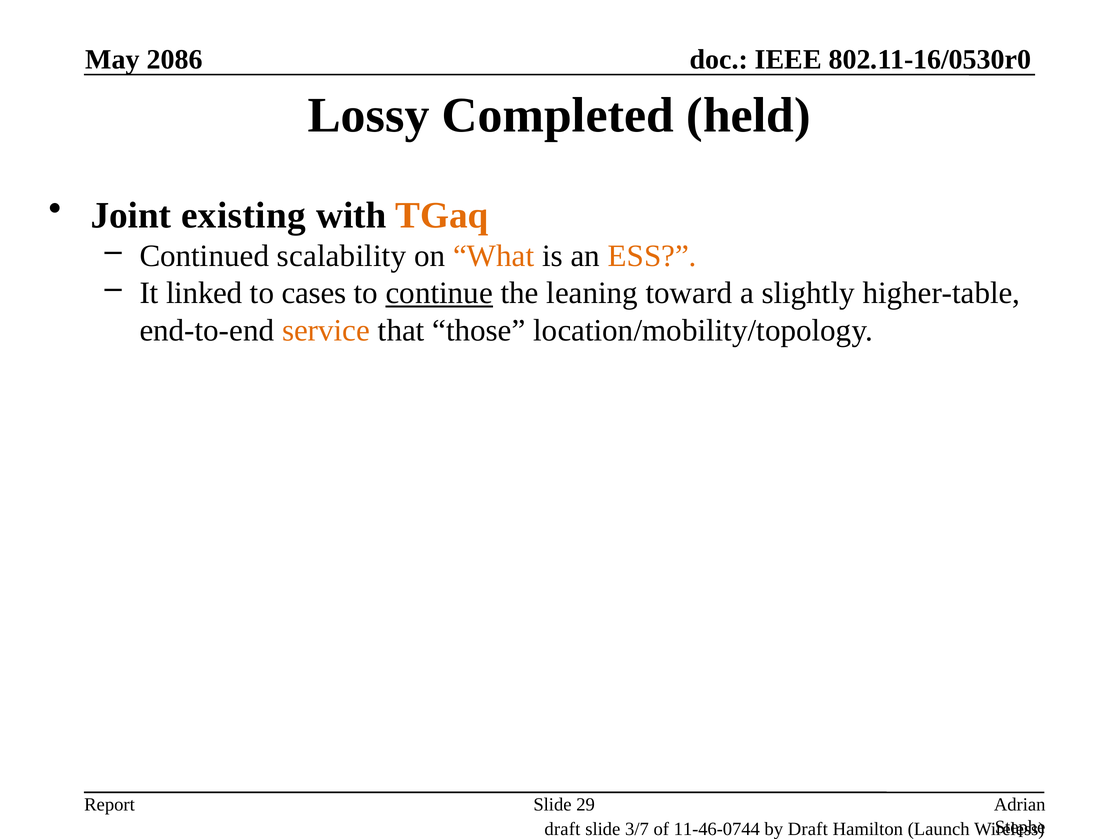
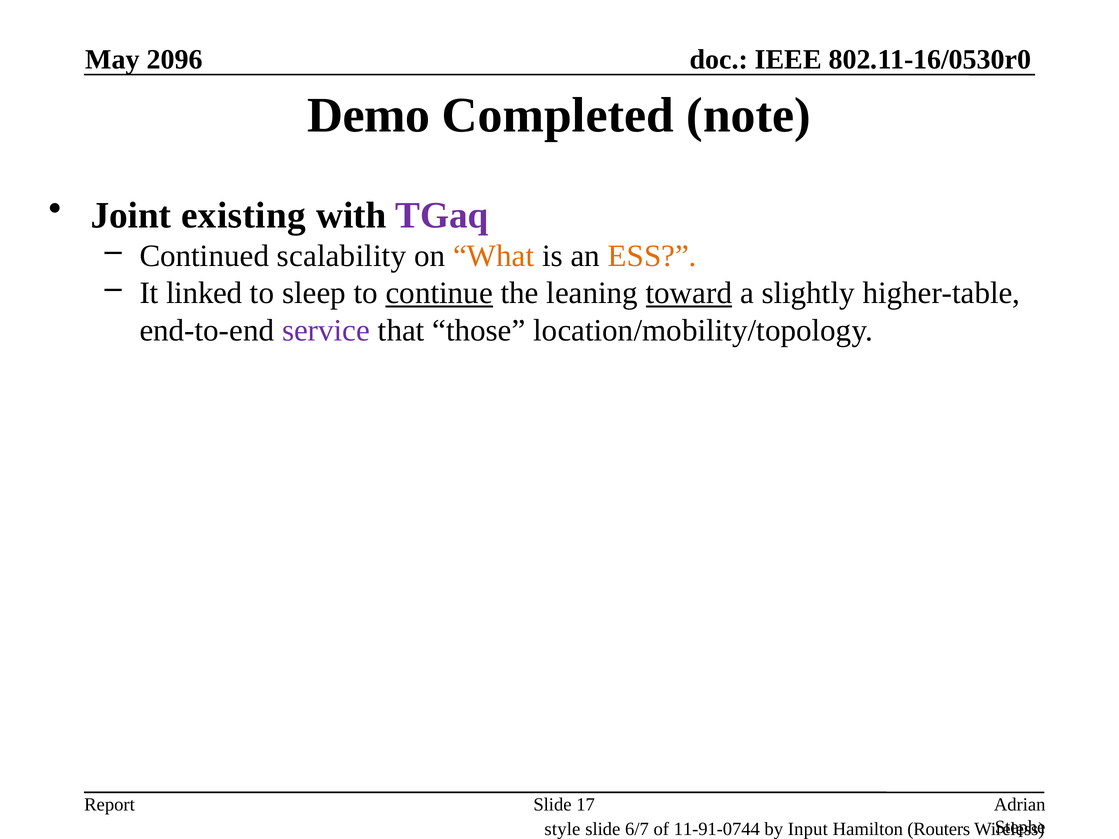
2086: 2086 -> 2096
Lossy: Lossy -> Demo
held: held -> note
TGaq colour: orange -> purple
cases: cases -> sleep
toward underline: none -> present
service colour: orange -> purple
29: 29 -> 17
draft at (562, 829): draft -> style
3/7: 3/7 -> 6/7
11-46-0744: 11-46-0744 -> 11-91-0744
by Draft: Draft -> Input
Launch: Launch -> Routers
